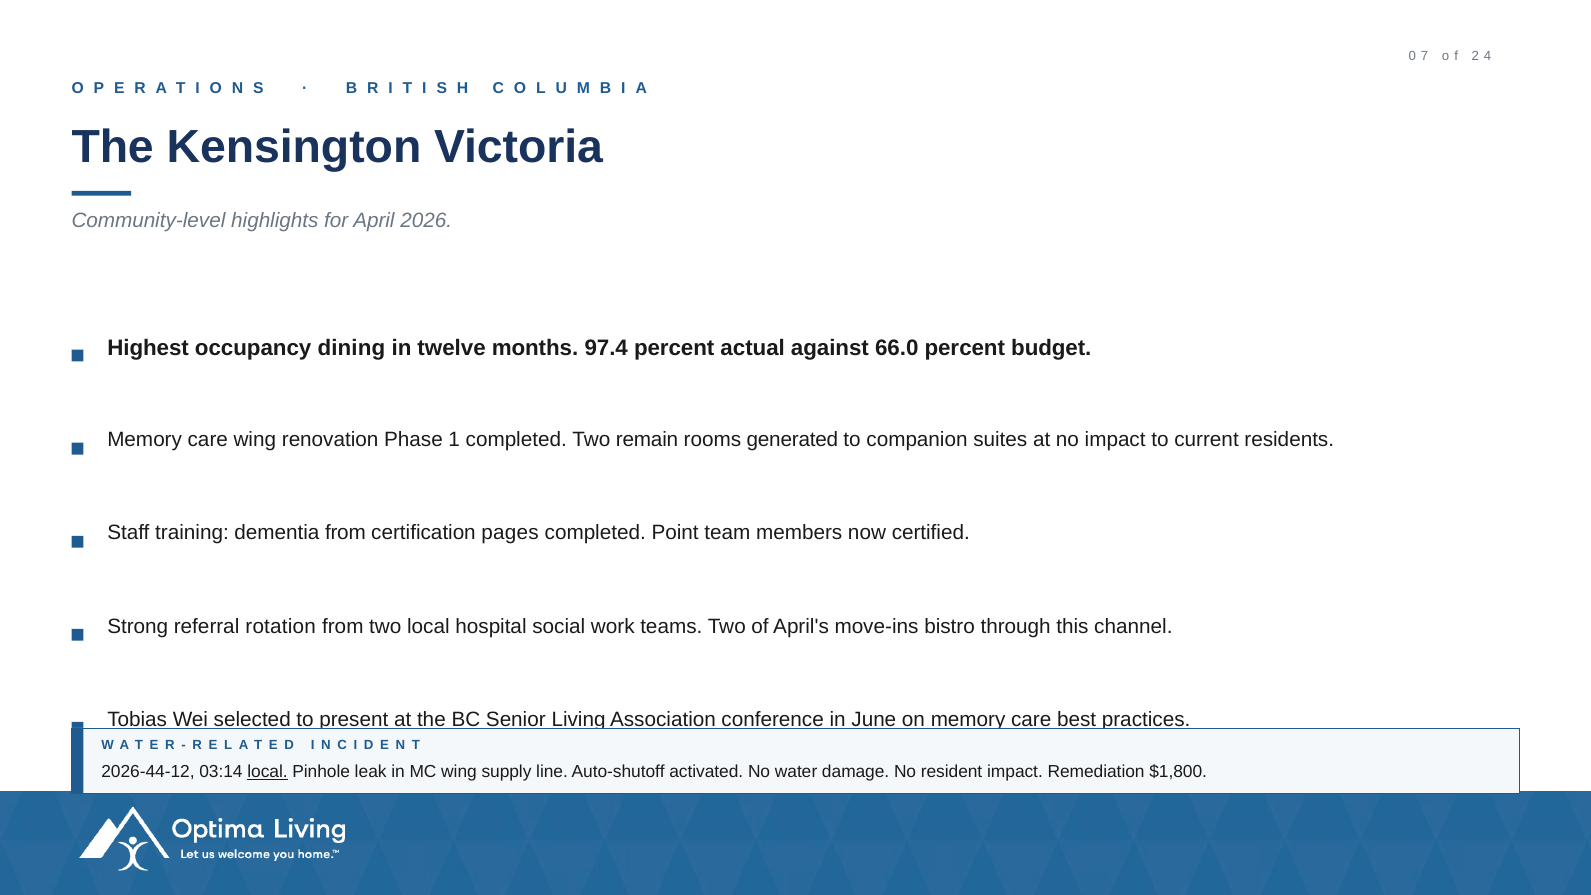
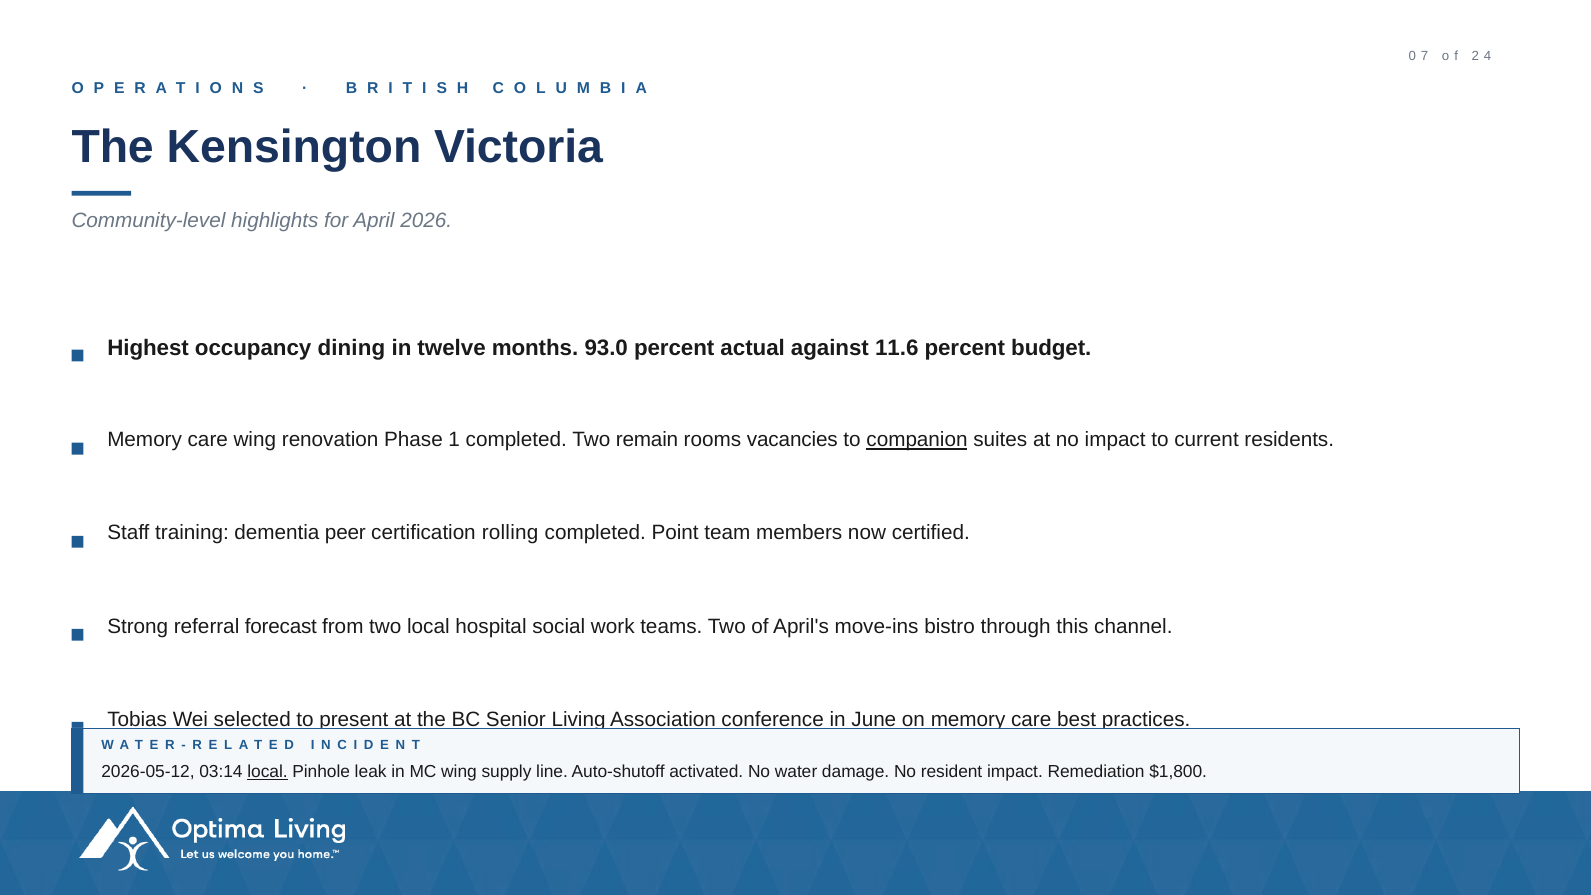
97.4: 97.4 -> 93.0
66.0: 66.0 -> 11.6
generated: generated -> vacancies
companion underline: none -> present
dementia from: from -> peer
pages: pages -> rolling
rotation: rotation -> forecast
2026-44-12: 2026-44-12 -> 2026-05-12
